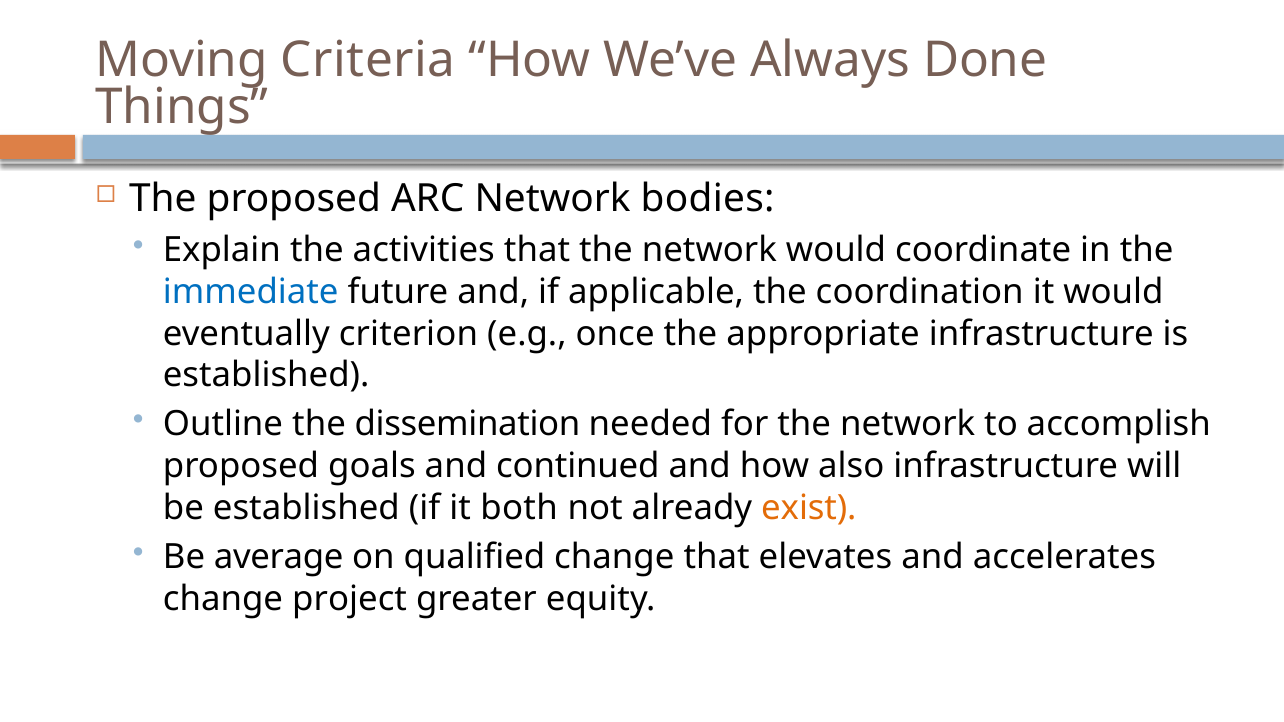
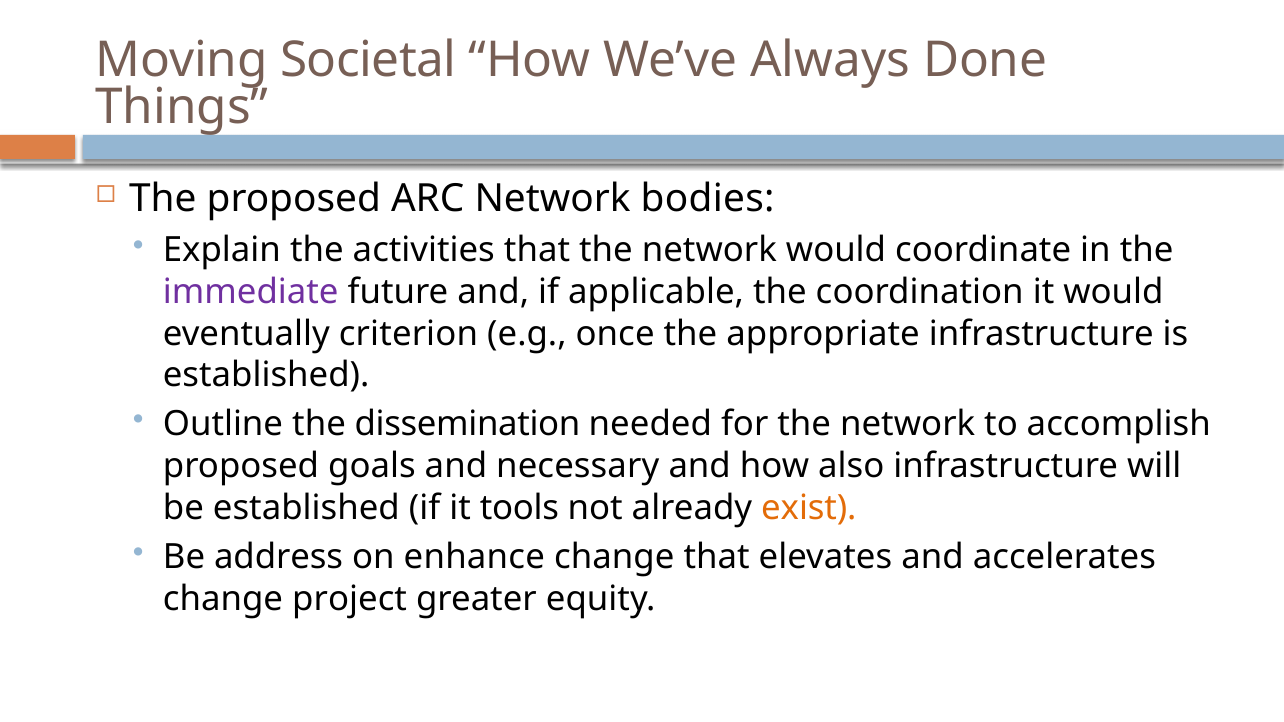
Criteria: Criteria -> Societal
immediate colour: blue -> purple
continued: continued -> necessary
both: both -> tools
average: average -> address
qualified: qualified -> enhance
